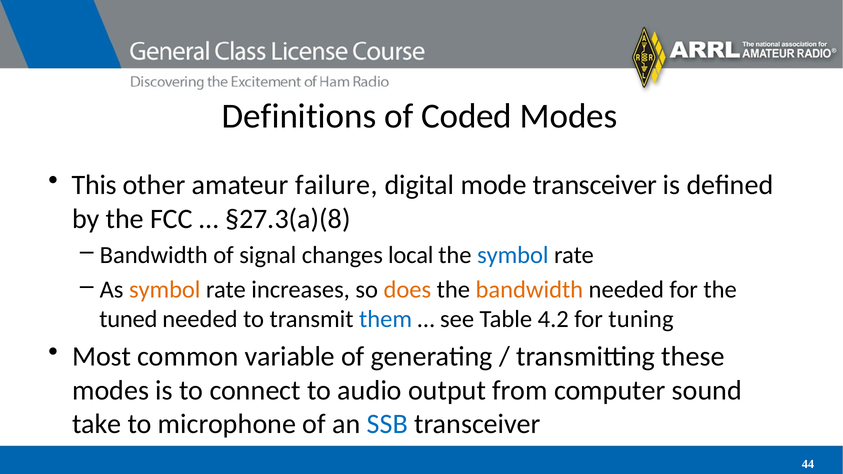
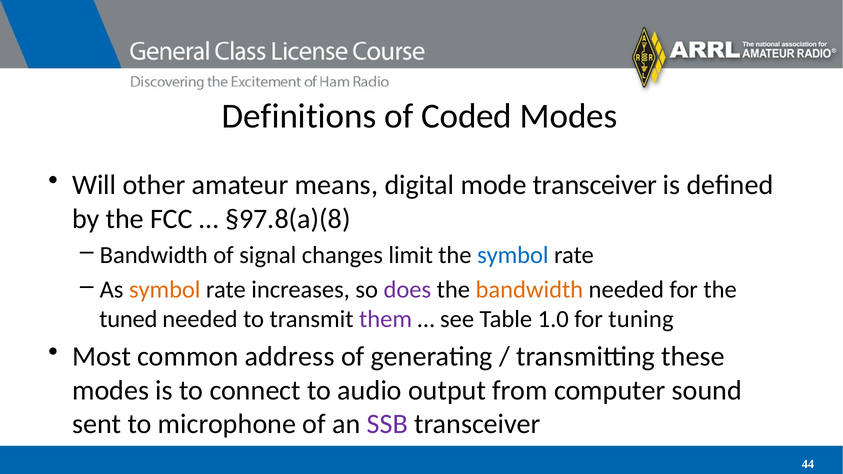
This: This -> Will
failure: failure -> means
§27.3(a)(8: §27.3(a)(8 -> §97.8(a)(8
local: local -> limit
does colour: orange -> purple
them colour: blue -> purple
4.2: 4.2 -> 1.0
variable: variable -> address
take: take -> sent
SSB colour: blue -> purple
